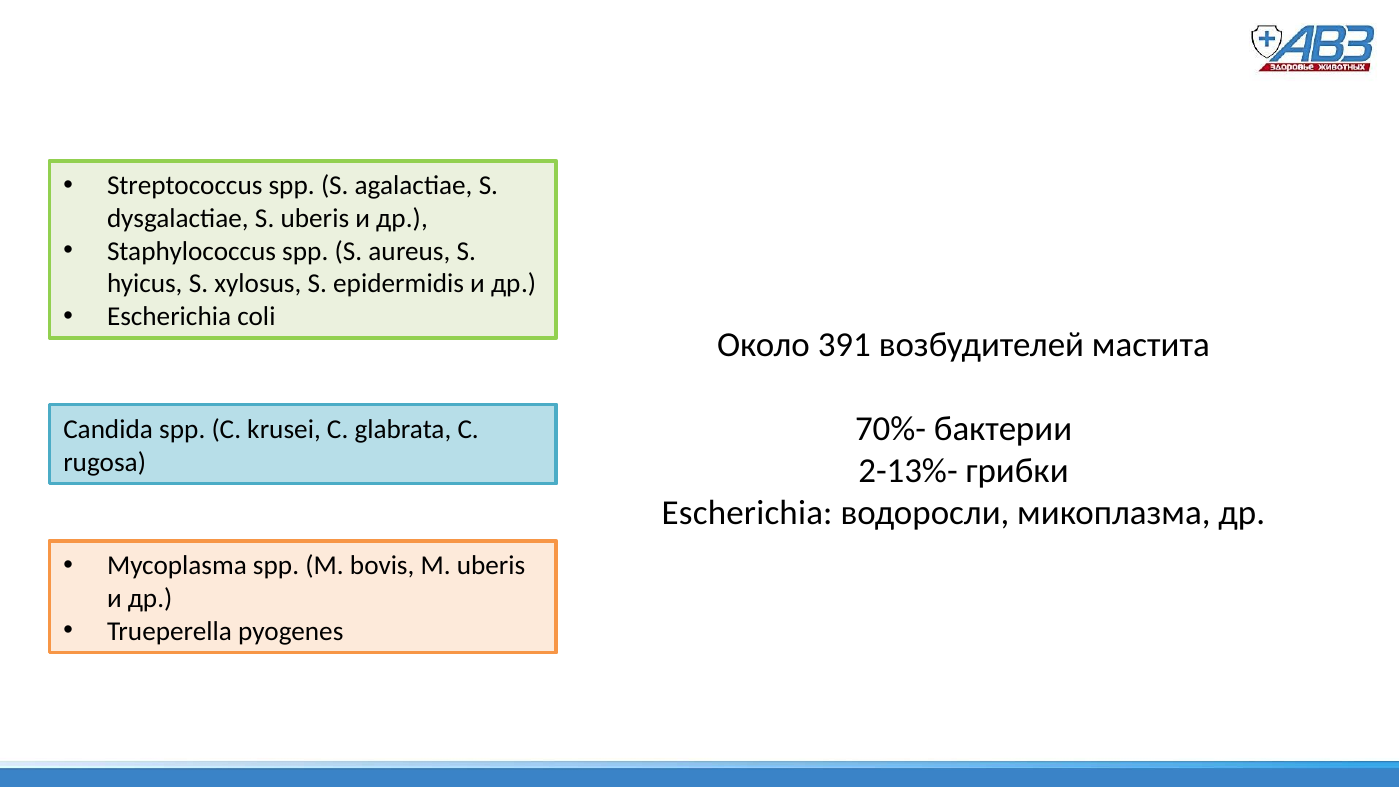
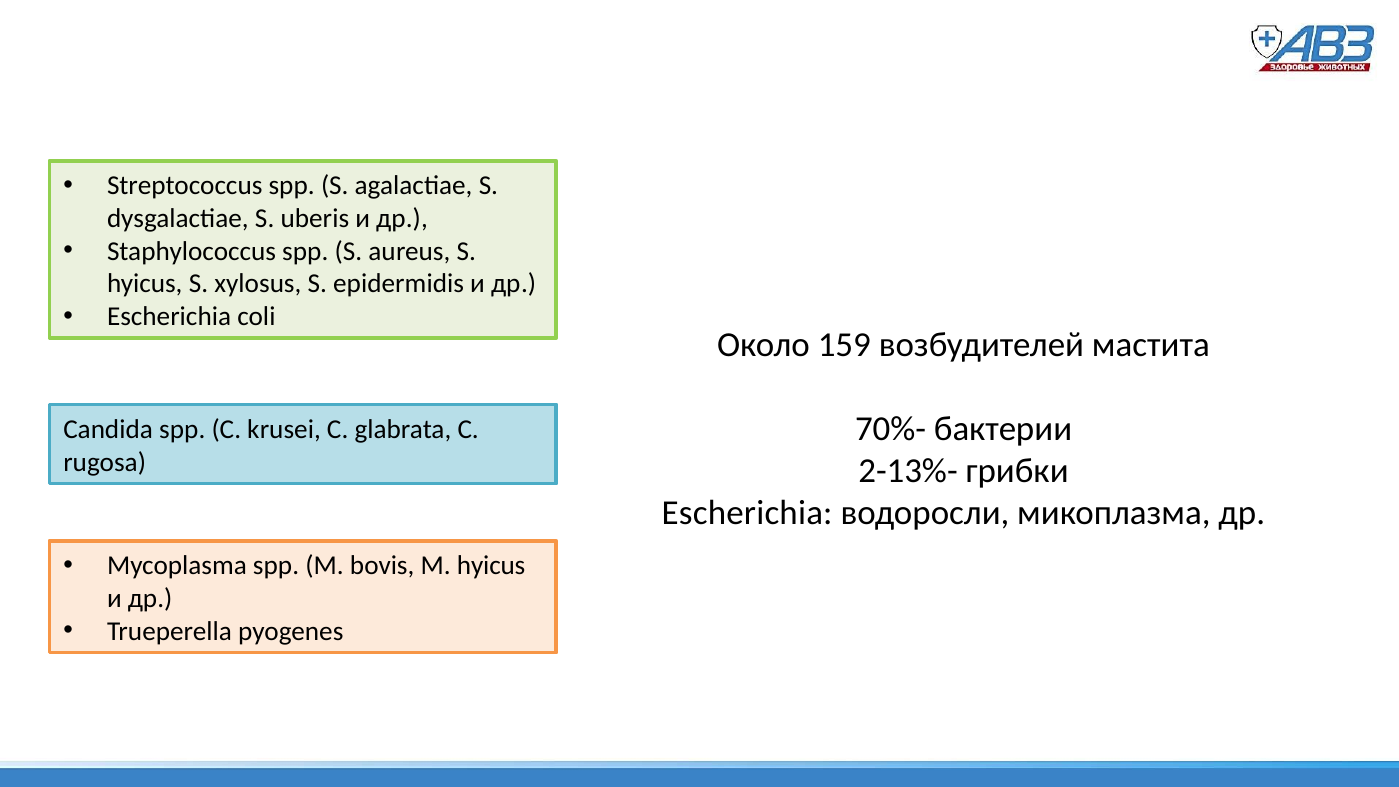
391: 391 -> 159
M uberis: uberis -> hyicus
